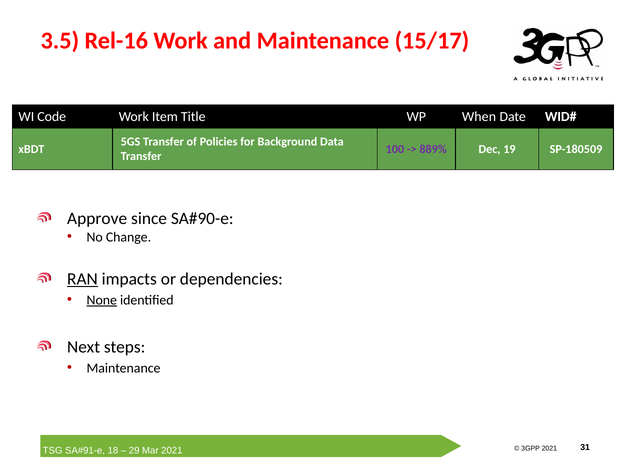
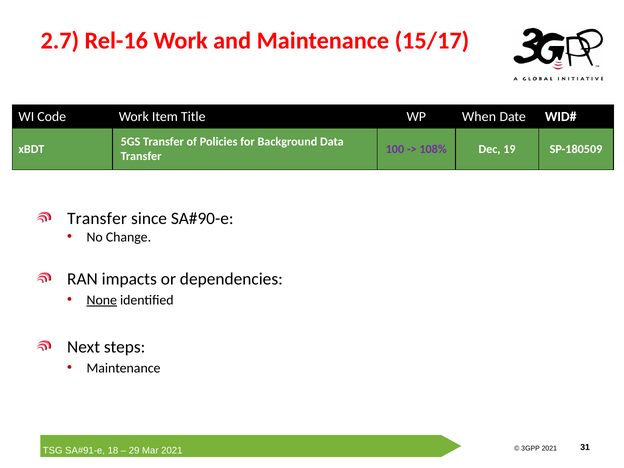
3.5: 3.5 -> 2.7
889%: 889% -> 108%
Approve at (97, 219): Approve -> Transfer
RAN underline: present -> none
